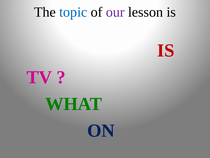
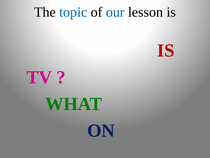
our colour: purple -> blue
